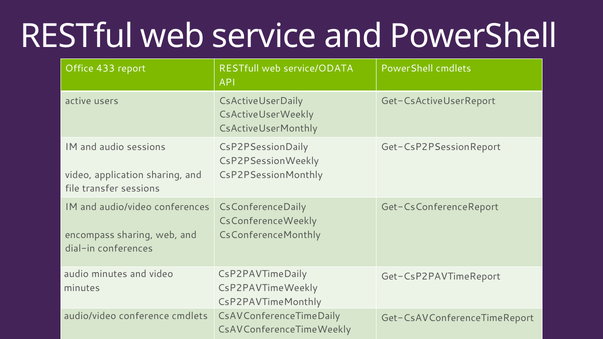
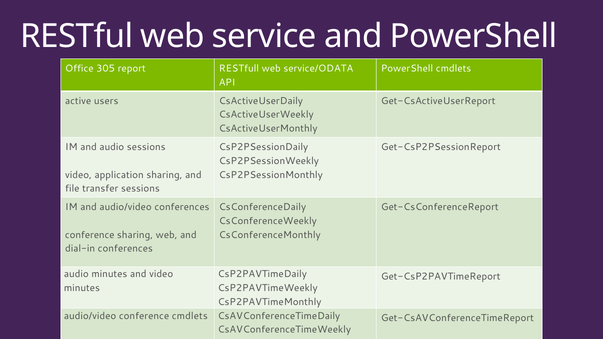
433: 433 -> 305
encompass at (90, 235): encompass -> conference
